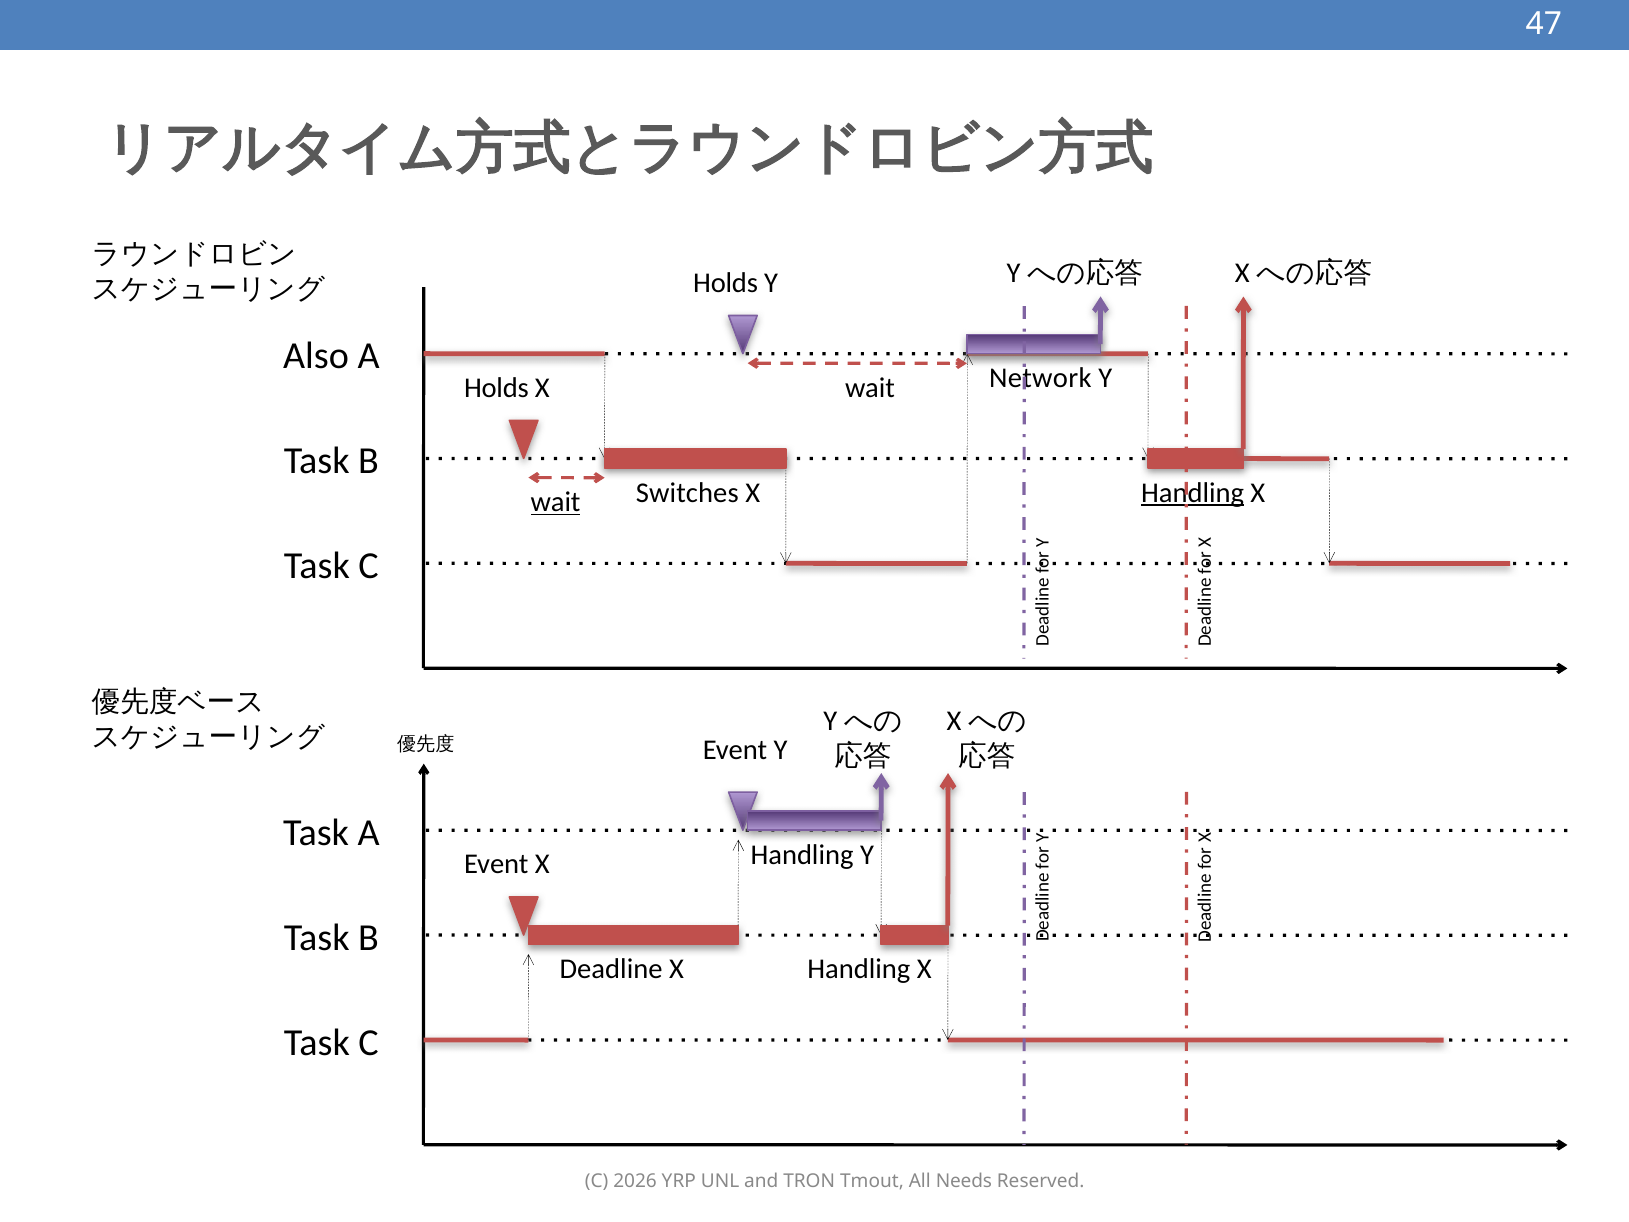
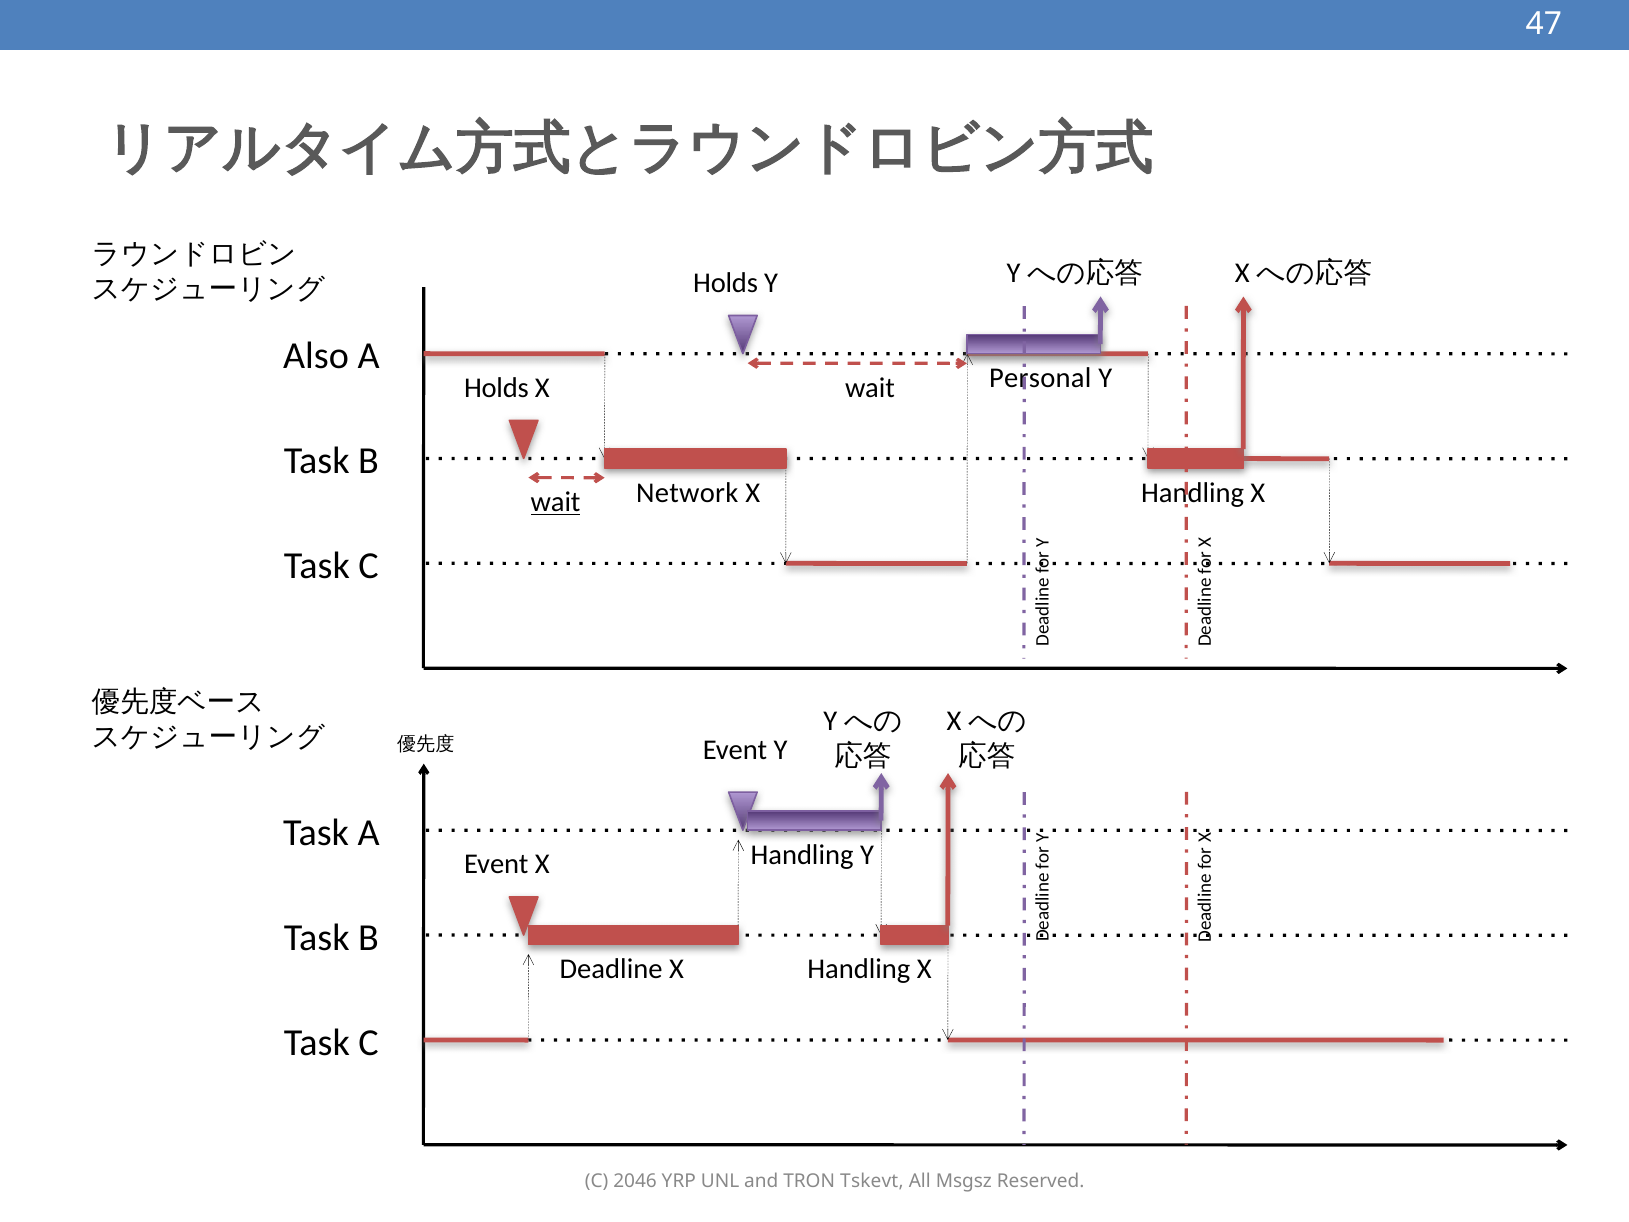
Network: Network -> Personal
Switches: Switches -> Network
Handling at (1193, 493) underline: present -> none
2026: 2026 -> 2046
Tmout: Tmout -> Tskevt
Needs: Needs -> Msgsz
